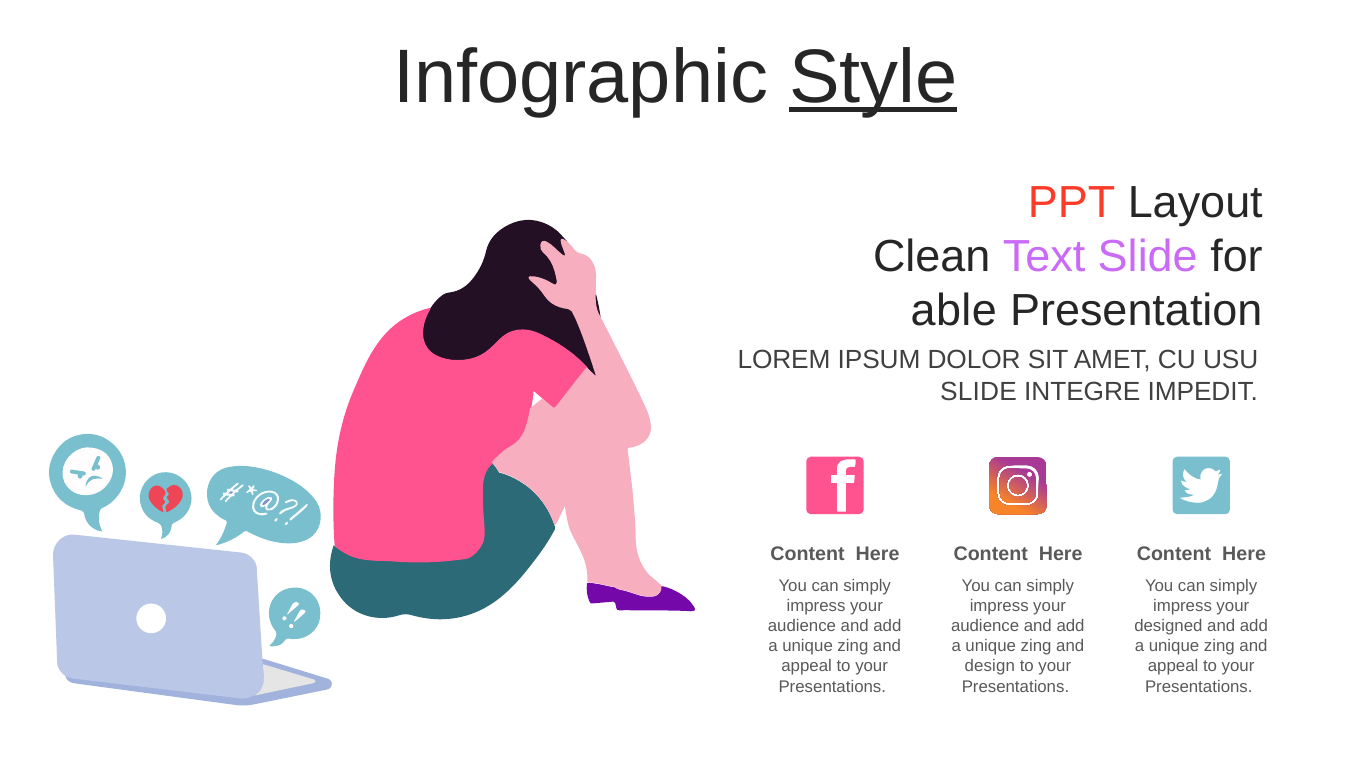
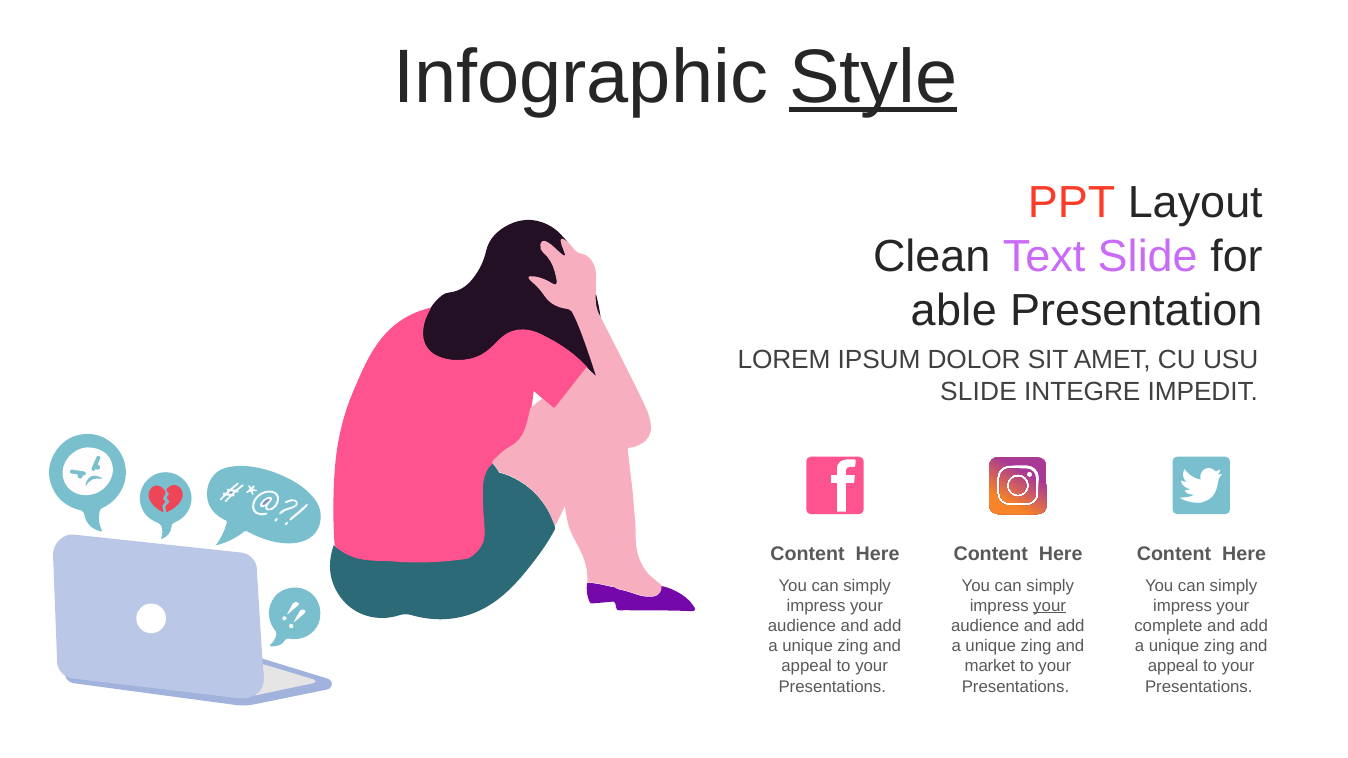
your at (1050, 606) underline: none -> present
designed: designed -> complete
design: design -> market
